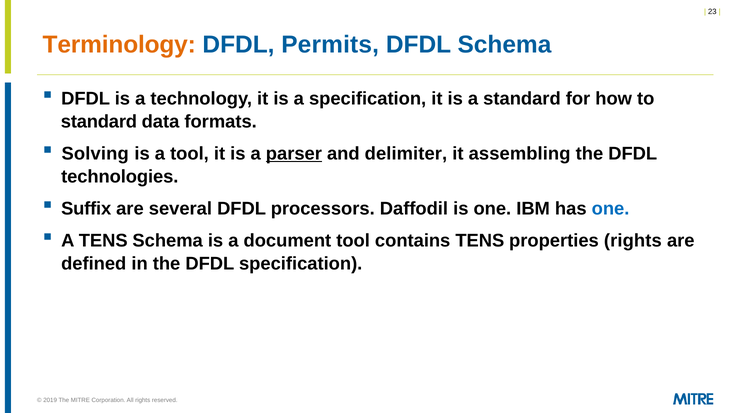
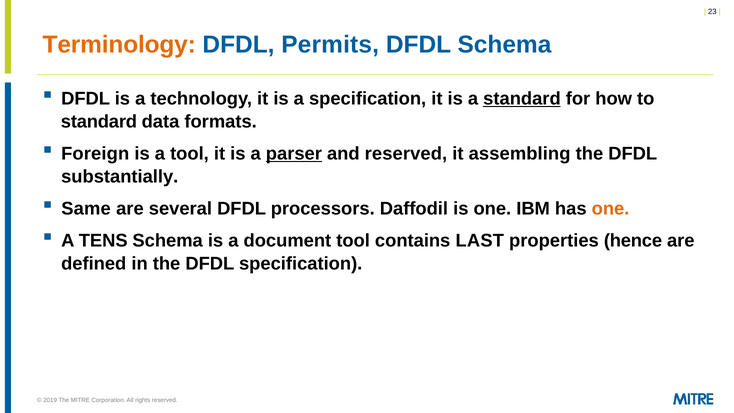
standard at (522, 99) underline: none -> present
Solving: Solving -> Foreign
and delimiter: delimiter -> reserved
technologies: technologies -> substantially
Suffix: Suffix -> Same
one at (611, 209) colour: blue -> orange
contains TENS: TENS -> LAST
properties rights: rights -> hence
